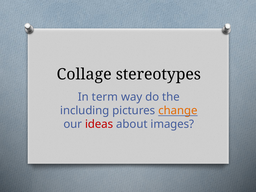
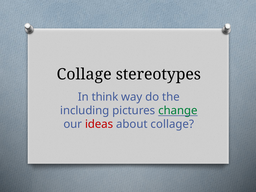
term: term -> think
change colour: orange -> green
about images: images -> collage
